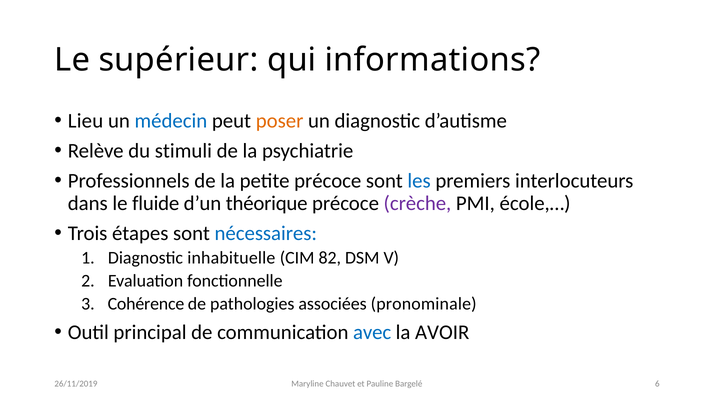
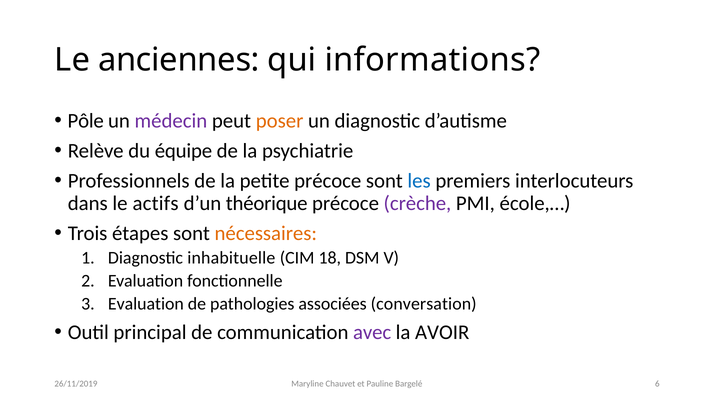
supérieur: supérieur -> anciennes
Lieu: Lieu -> Pôle
médecin colour: blue -> purple
stimuli: stimuli -> équipe
fluide: fluide -> actifs
nécessaires colour: blue -> orange
82: 82 -> 18
Cohérence at (146, 304): Cohérence -> Evaluation
pronominale: pronominale -> conversation
avec colour: blue -> purple
